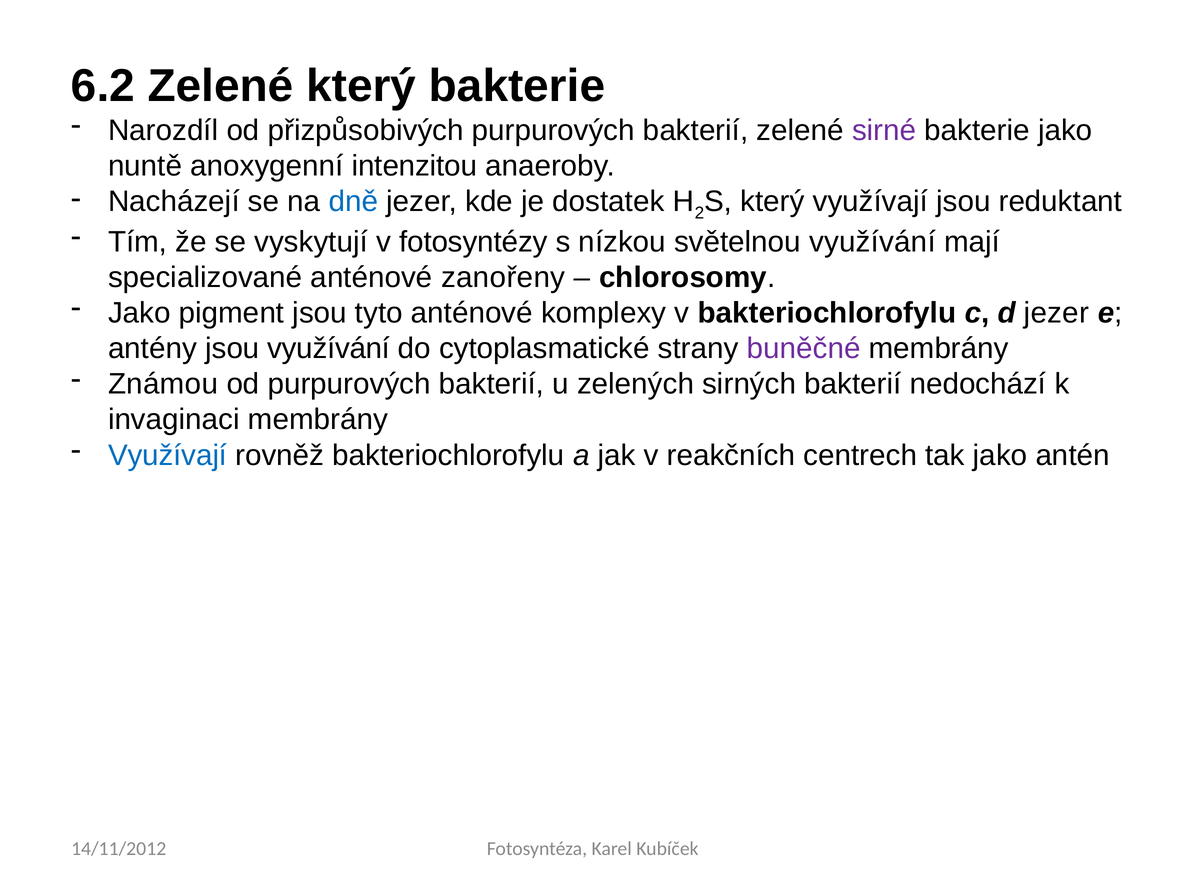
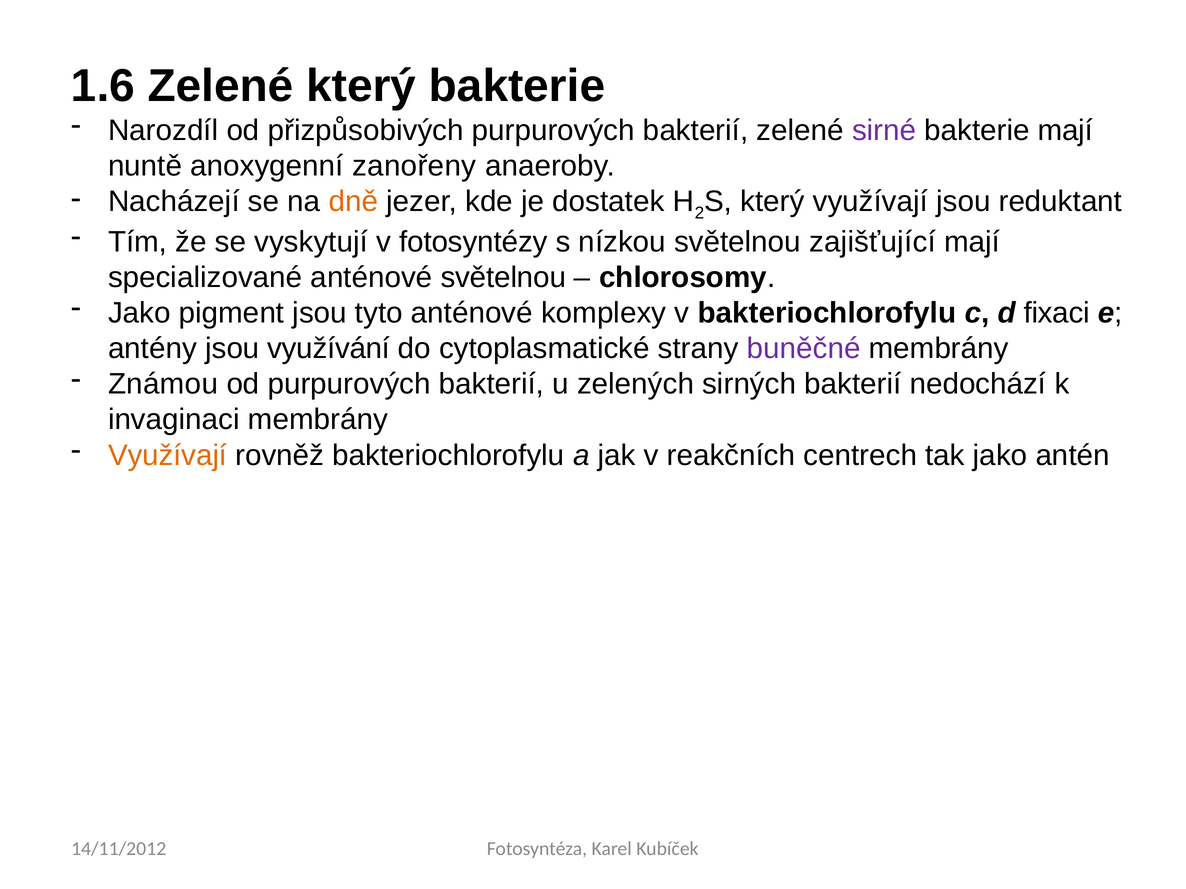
6.2: 6.2 -> 1.6
bakterie jako: jako -> mají
intenzitou: intenzitou -> zanořeny
dně colour: blue -> orange
světelnou využívání: využívání -> zajišťující
anténové zanořeny: zanořeny -> světelnou
d jezer: jezer -> fixaci
Využívají at (168, 456) colour: blue -> orange
